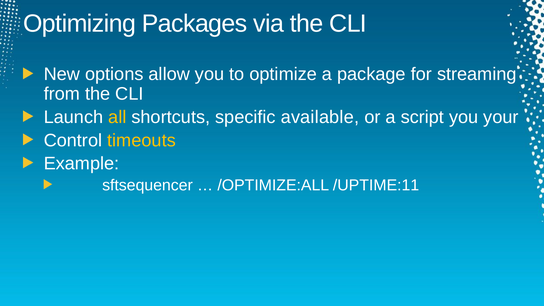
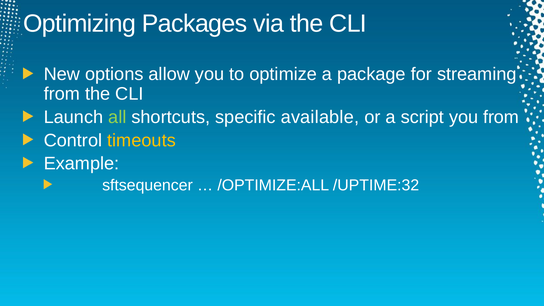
all colour: yellow -> light green
you your: your -> from
/UPTIME:11: /UPTIME:11 -> /UPTIME:32
